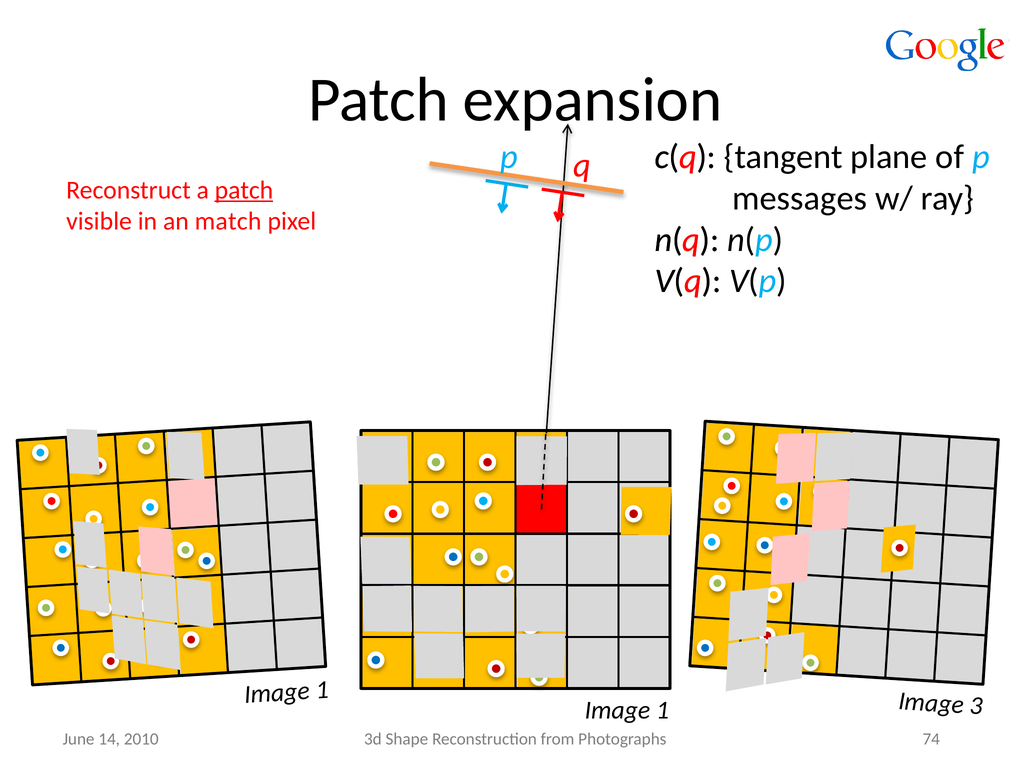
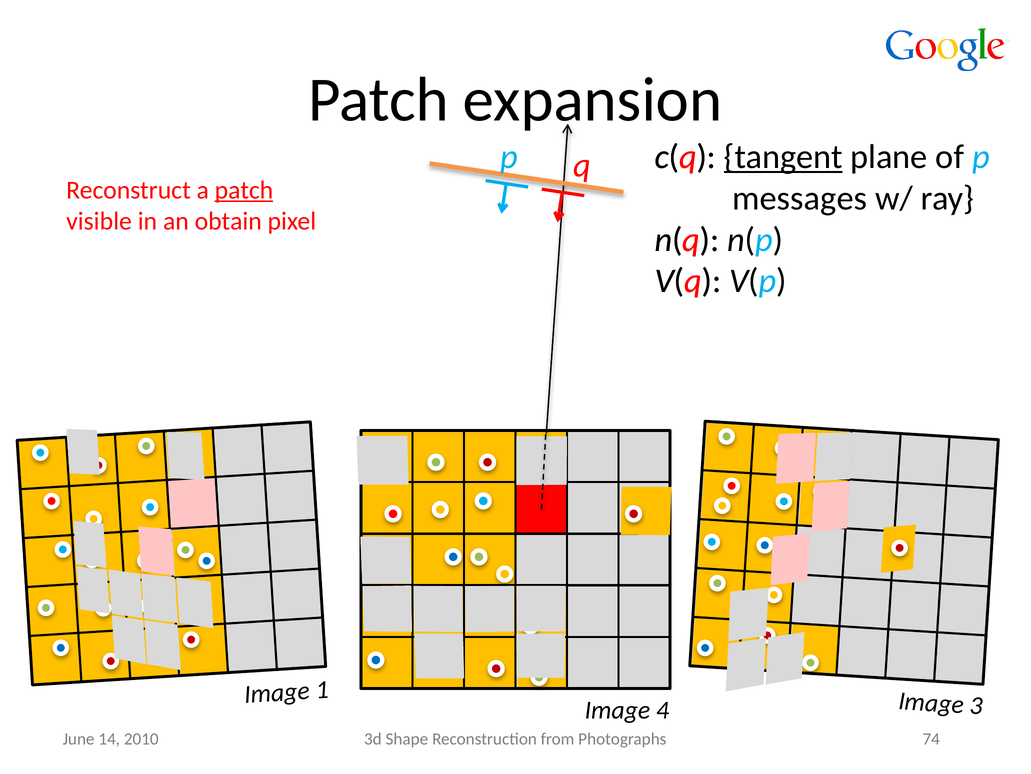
tangent underline: none -> present
match: match -> obtain
1 at (663, 710): 1 -> 4
